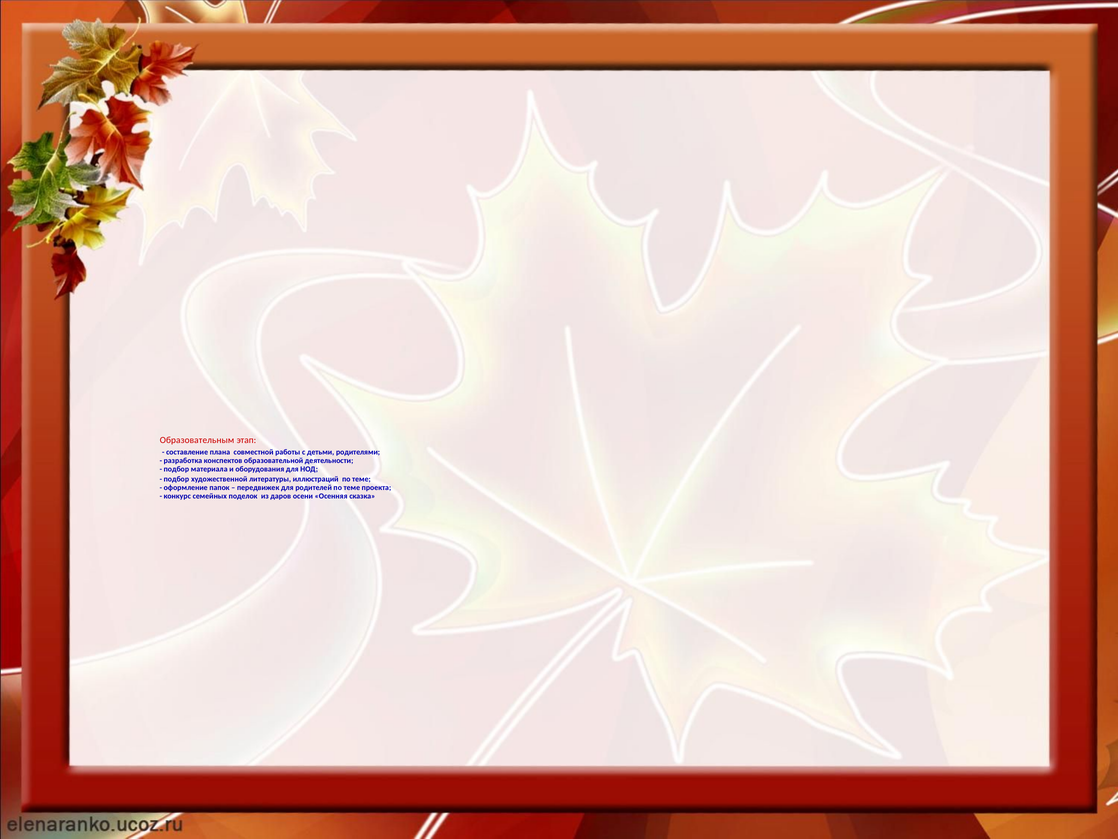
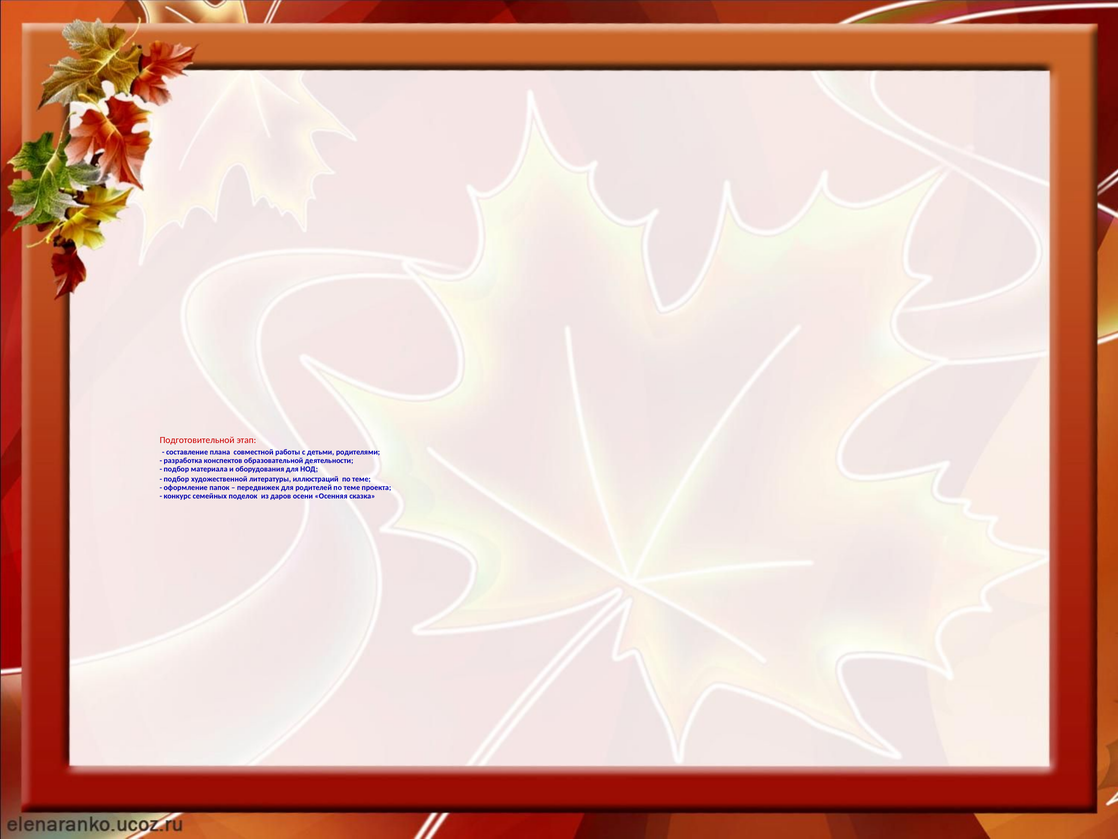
Образовательным: Образовательным -> Подготовительной
